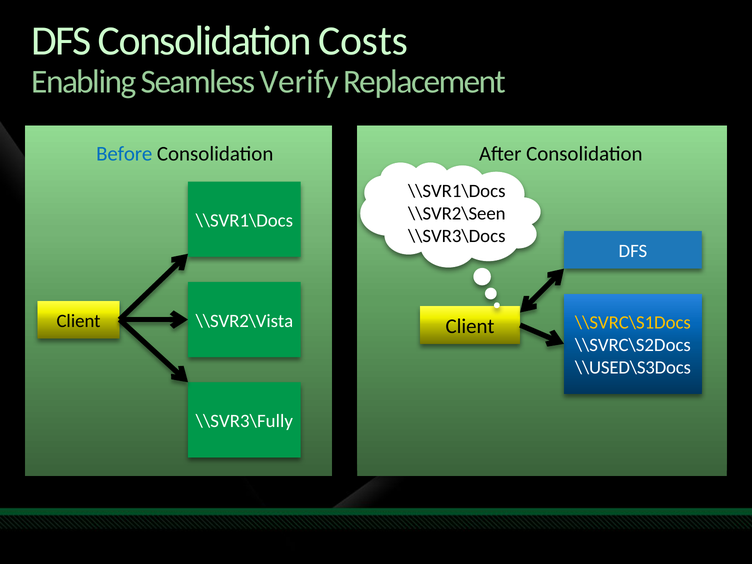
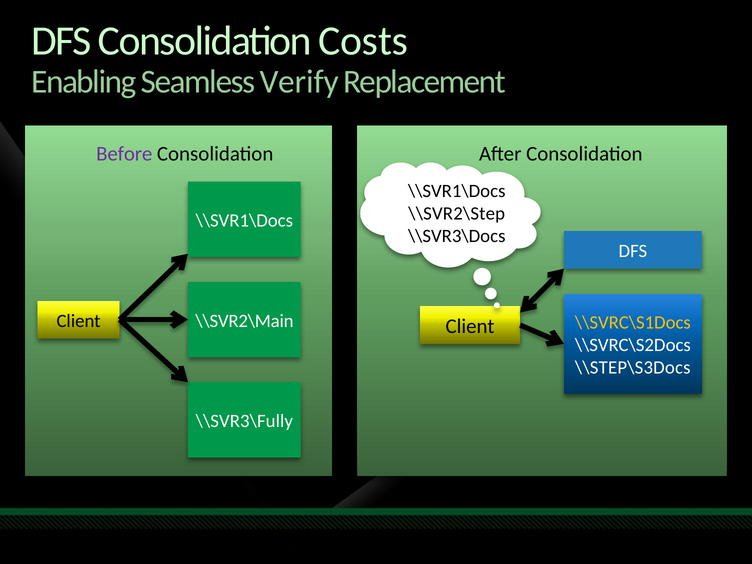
Before colour: blue -> purple
\\SVR2\Seen: \\SVR2\Seen -> \\SVR2\Step
\\SVR2\Vista: \\SVR2\Vista -> \\SVR2\Main
\\USED\S3Docs: \\USED\S3Docs -> \\STEP\S3Docs
